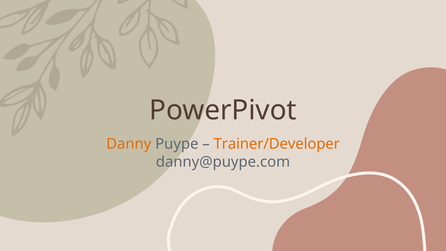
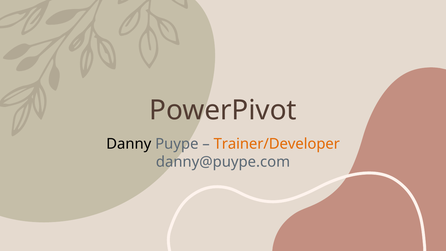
Danny colour: orange -> black
